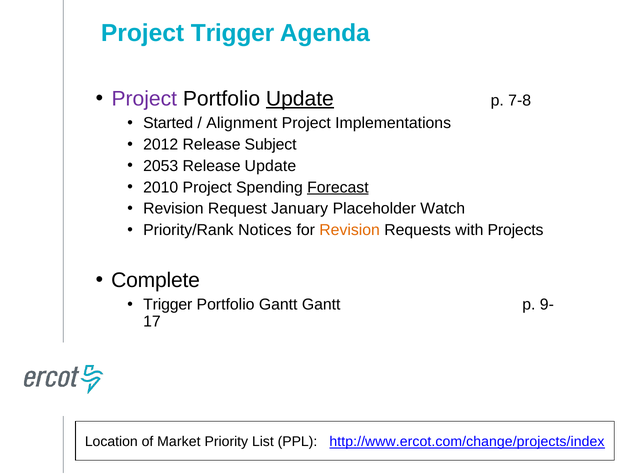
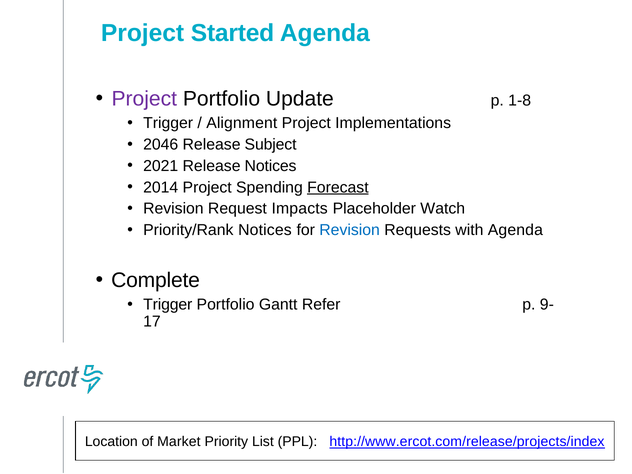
Project Trigger: Trigger -> Started
Update at (300, 99) underline: present -> none
7-8: 7-8 -> 1-8
Started at (168, 123): Started -> Trigger
2012: 2012 -> 2046
2053: 2053 -> 2021
Release Update: Update -> Notices
2010: 2010 -> 2014
January: January -> Impacts
Revision at (350, 230) colour: orange -> blue
with Projects: Projects -> Agenda
Gantt Gantt: Gantt -> Refer
http://www.ercot.com/change/projects/index: http://www.ercot.com/change/projects/index -> http://www.ercot.com/release/projects/index
